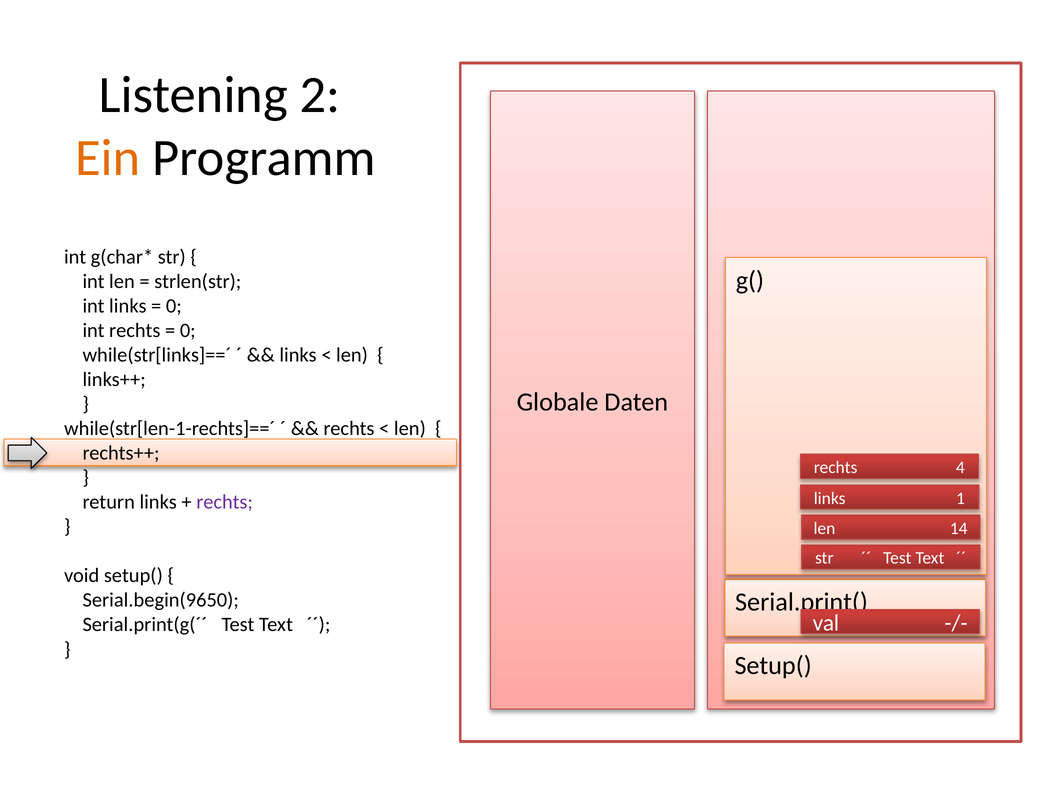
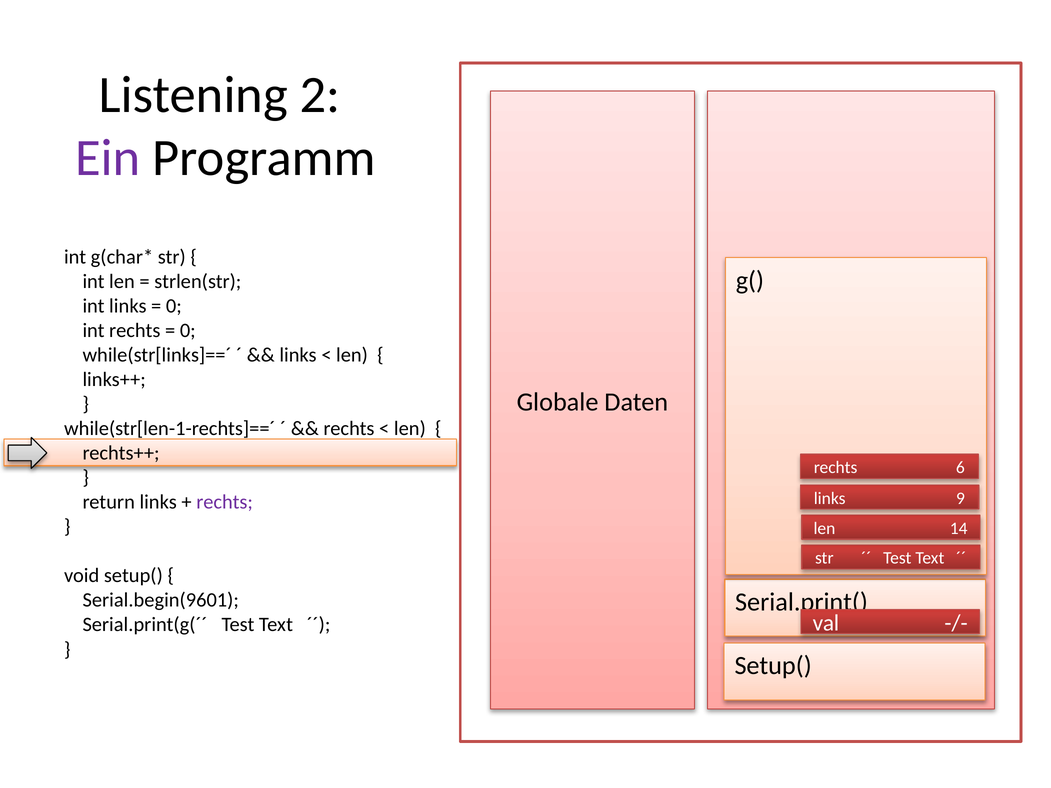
Ein colour: orange -> purple
4: 4 -> 6
1: 1 -> 9
Serial.begin(9650: Serial.begin(9650 -> Serial.begin(9601
